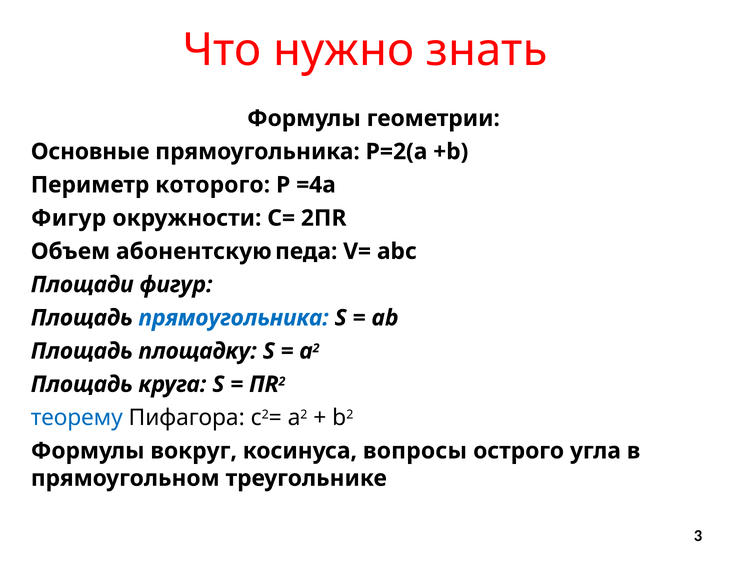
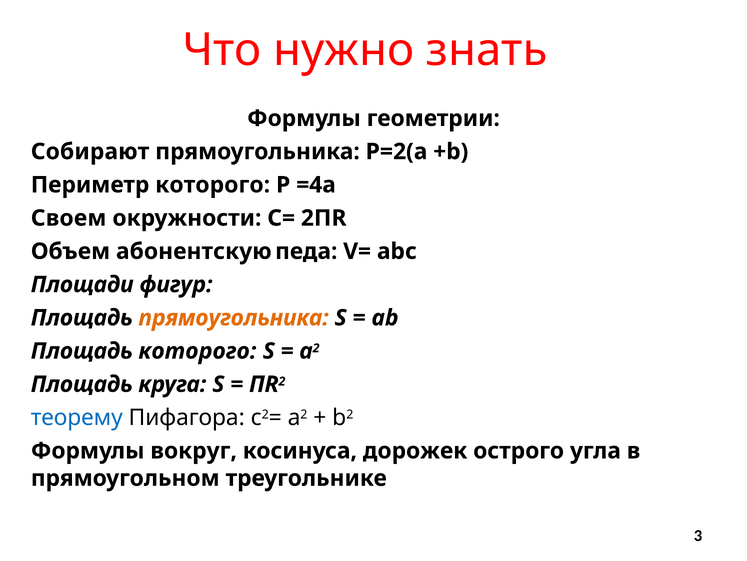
Основные: Основные -> Собирают
Фигур at (69, 218): Фигур -> Своем
прямоугольника at (234, 317) colour: blue -> orange
Площадь площадку: площадку -> которого
вопросы: вопросы -> дорожек
